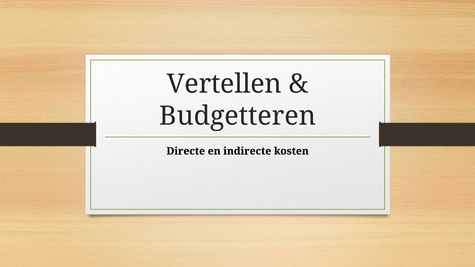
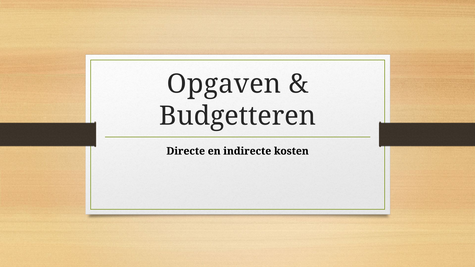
Vertellen: Vertellen -> Opgaven
